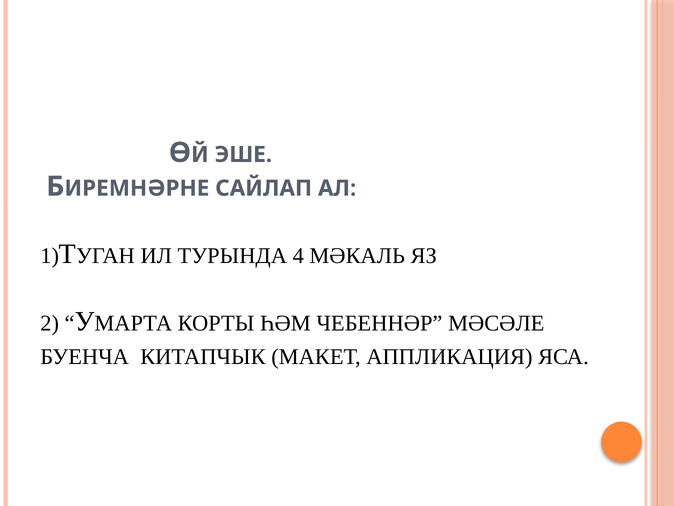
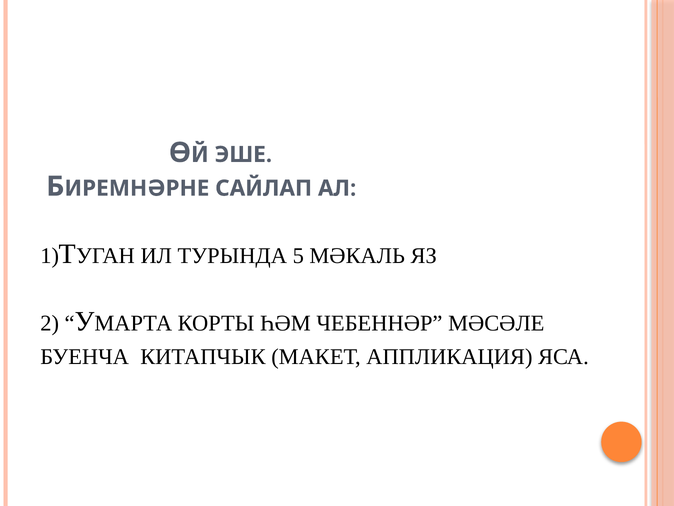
4: 4 -> 5
